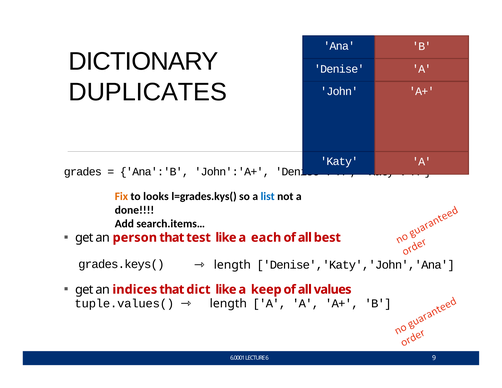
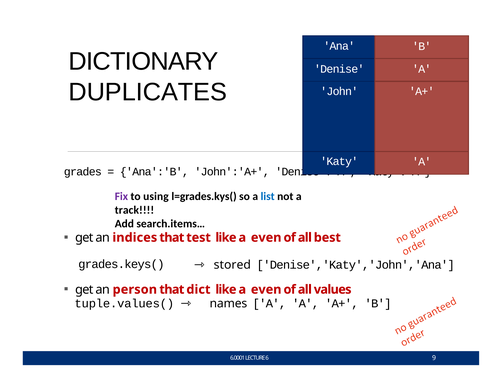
Fix colour: orange -> purple
looks: looks -> using
done: done -> track
person: person -> indices
each at (266, 238): each -> even
length at (232, 265): length -> stored
indices: indices -> person
keep at (266, 289): keep -> even
length at (228, 303): length -> names
